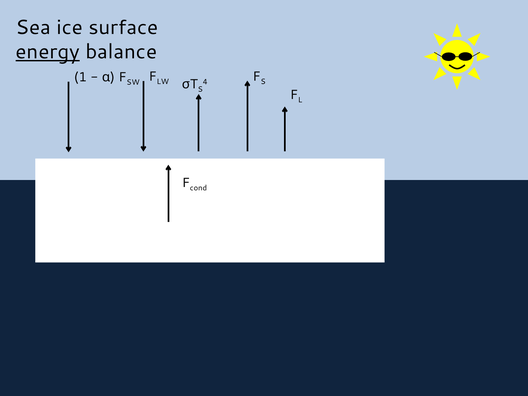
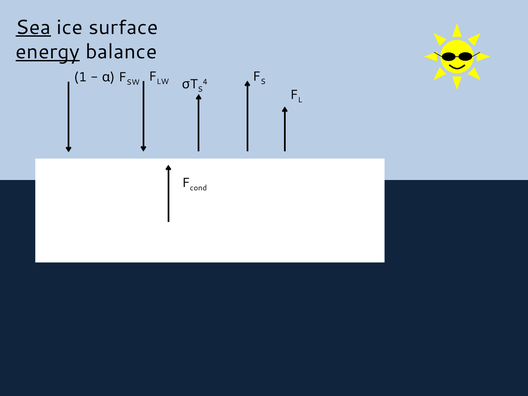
Sea underline: none -> present
